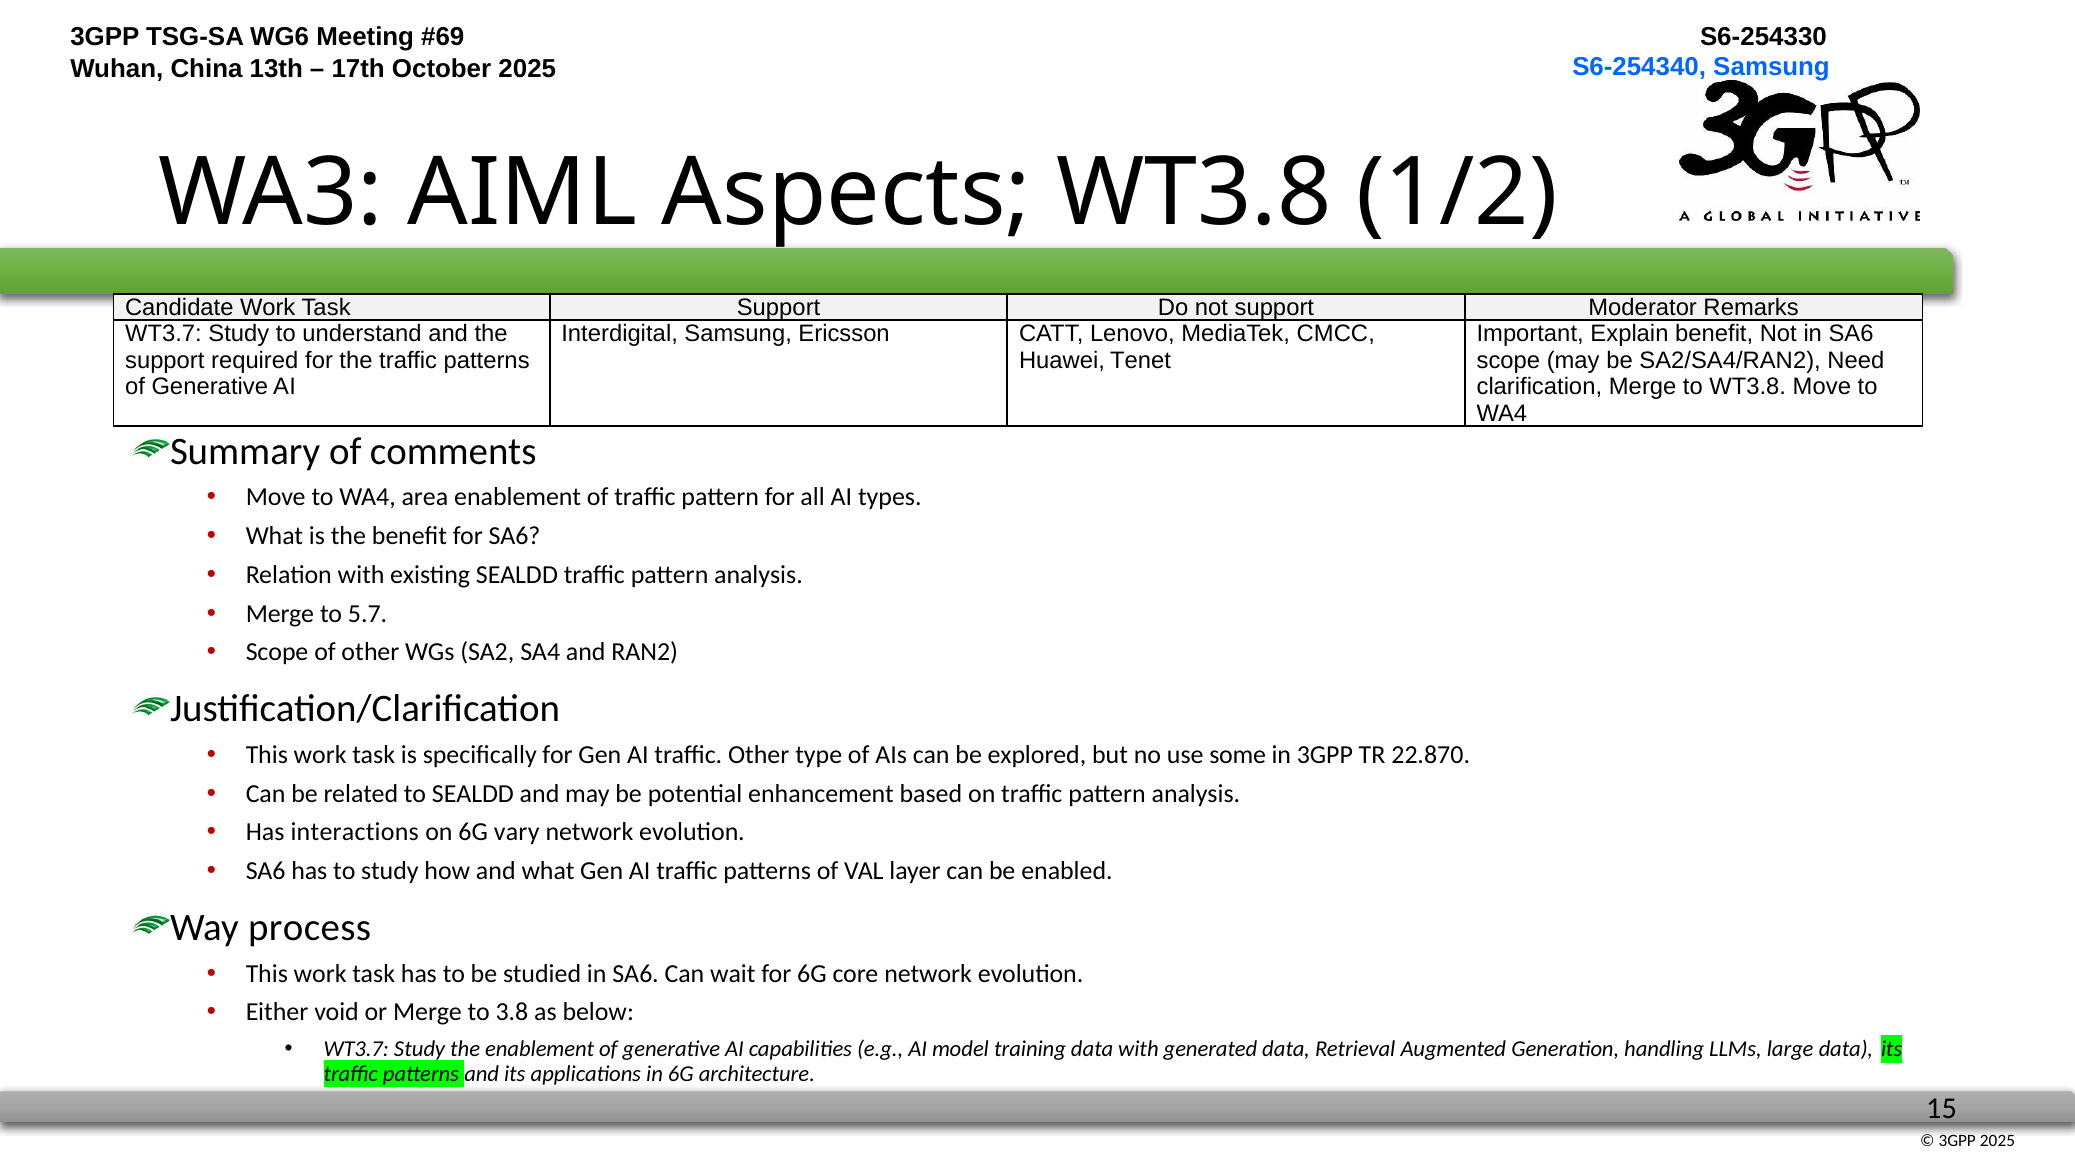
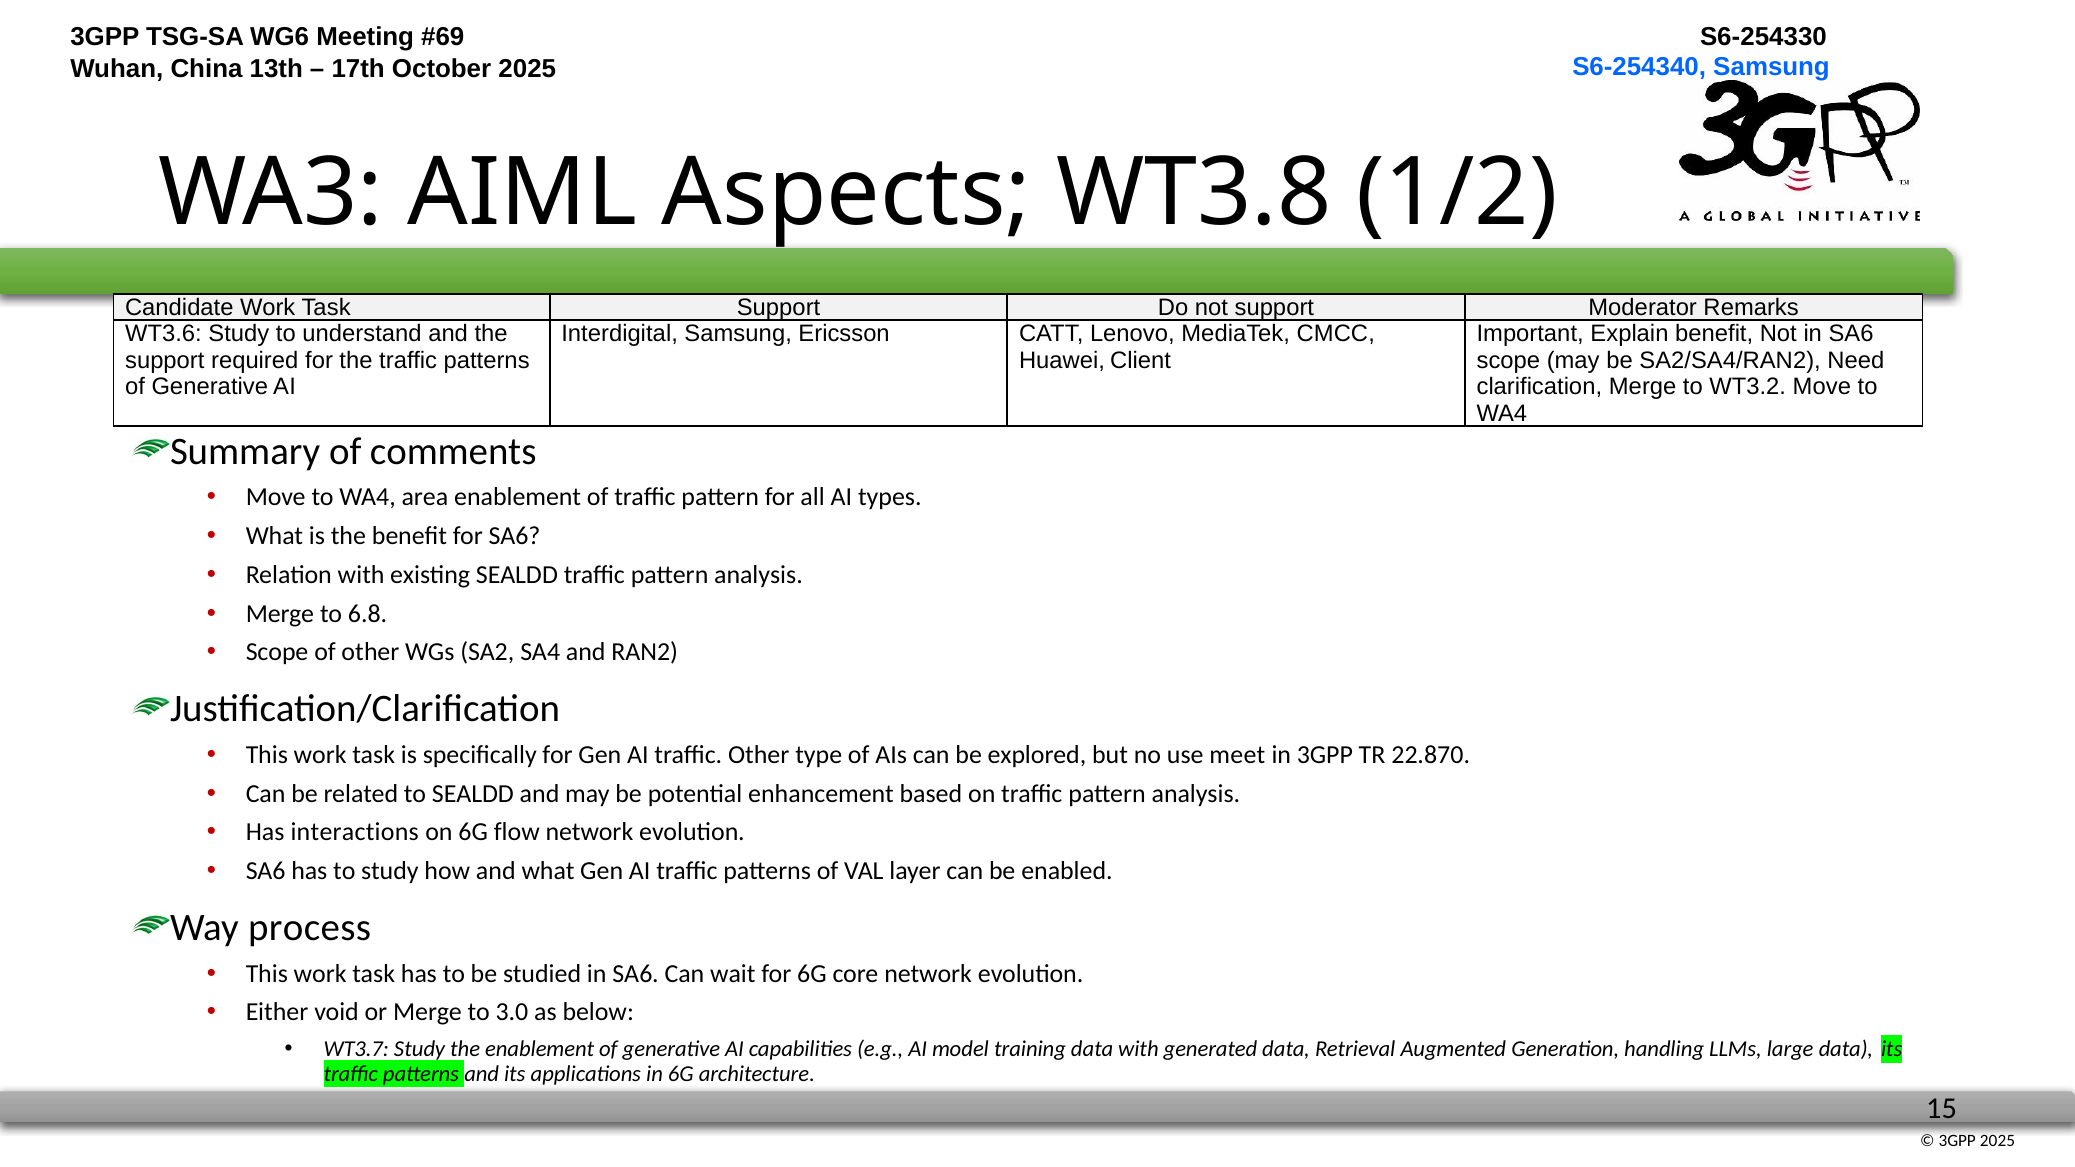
WT3.7 at (163, 334): WT3.7 -> WT3.6
Tenet: Tenet -> Client
to WT3.8: WT3.8 -> WT3.2
5.7: 5.7 -> 6.8
some: some -> meet
vary: vary -> flow
3.8: 3.8 -> 3.0
